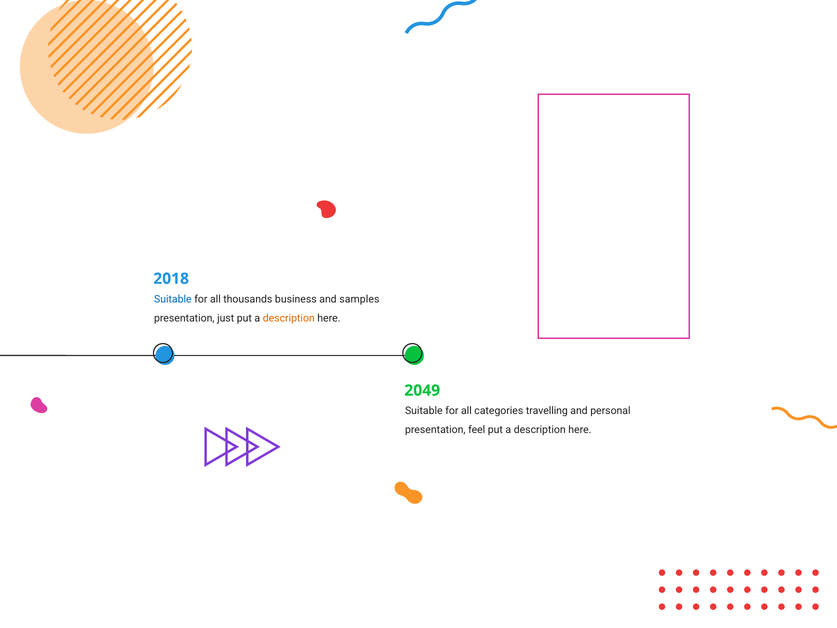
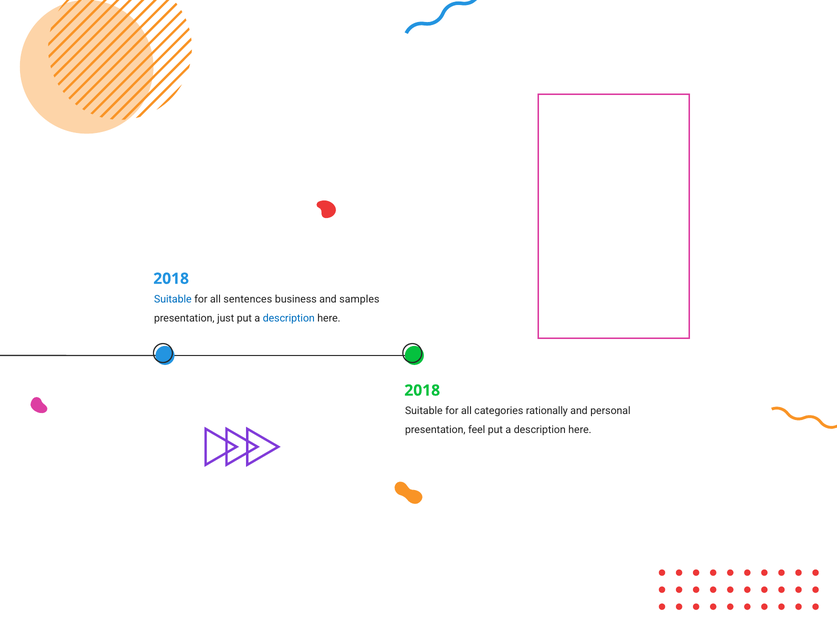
thousands: thousands -> sentences
description at (289, 318) colour: orange -> blue
2049 at (422, 390): 2049 -> 2018
travelling: travelling -> rationally
